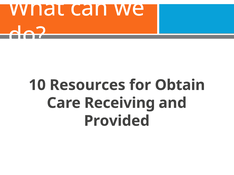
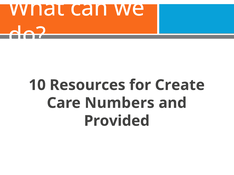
Obtain: Obtain -> Create
Receiving: Receiving -> Numbers
